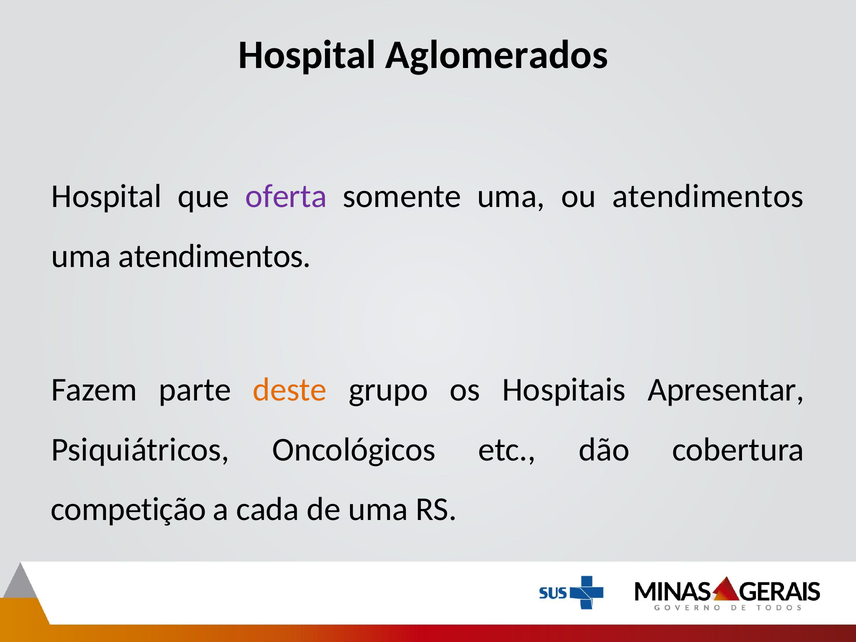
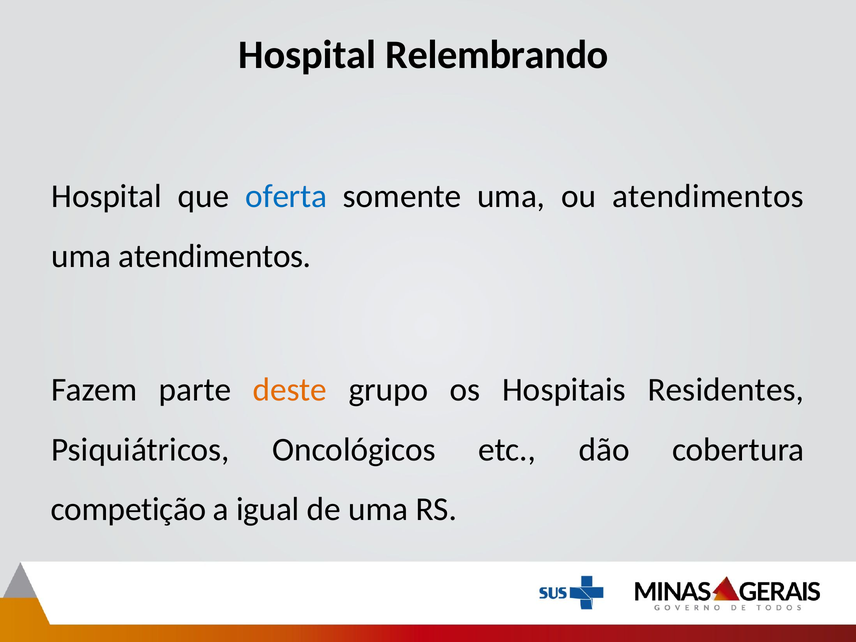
Aglomerados: Aglomerados -> Relembrando
oferta colour: purple -> blue
Apresentar: Apresentar -> Residentes
cada: cada -> igual
